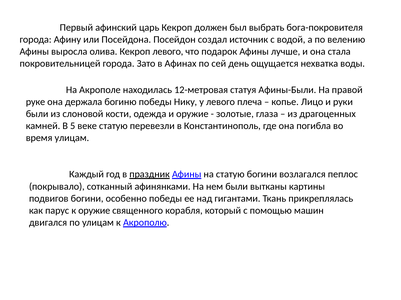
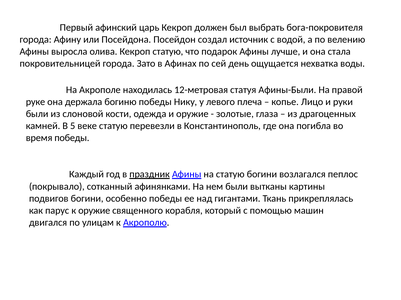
Кекроп левого: левого -> статую
время улицам: улицам -> победы
